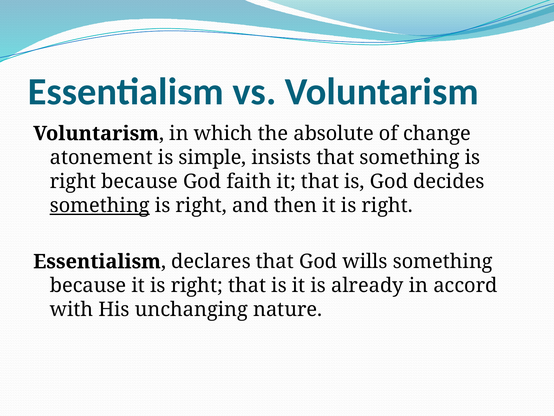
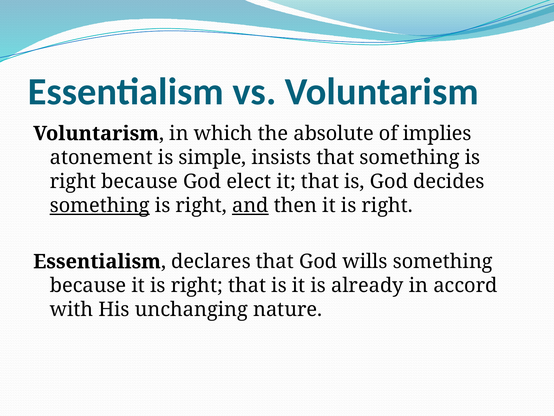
change: change -> implies
faith: faith -> elect
and underline: none -> present
